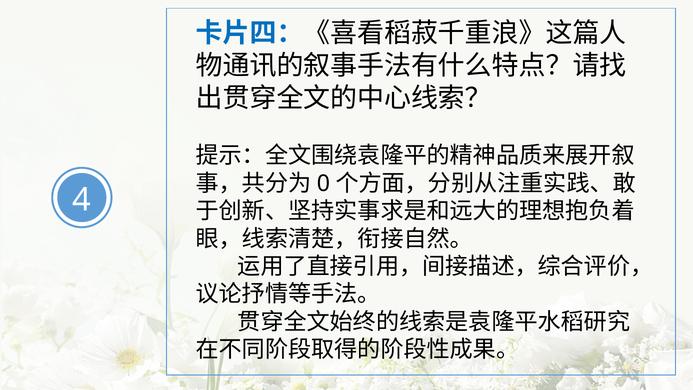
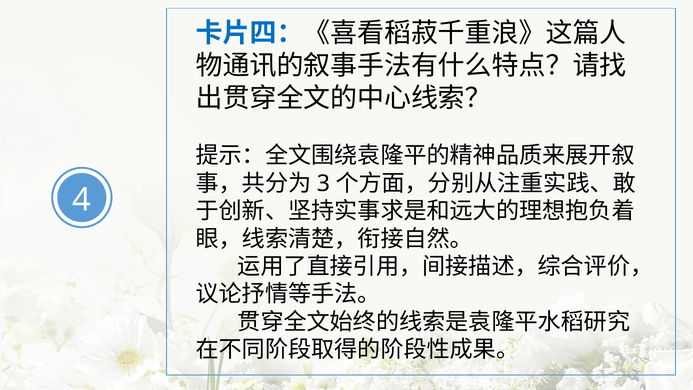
0: 0 -> 3
